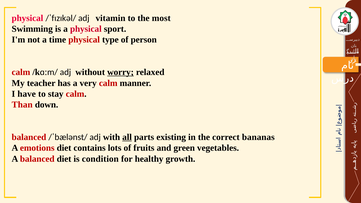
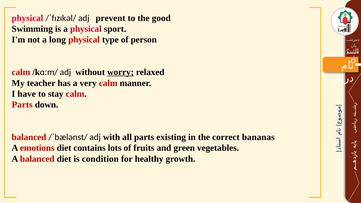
vitamin: vitamin -> prevent
most: most -> good
time: time -> long
Than at (22, 105): Than -> Parts
all underline: present -> none
